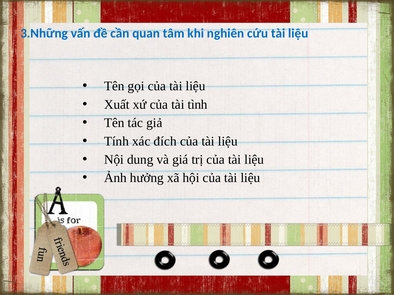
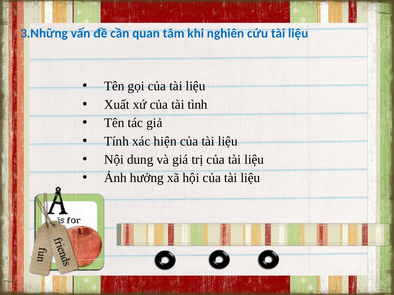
đích: đích -> hiện
